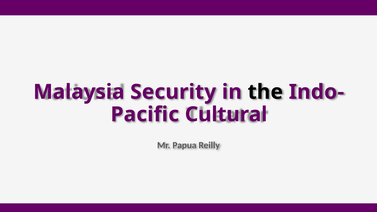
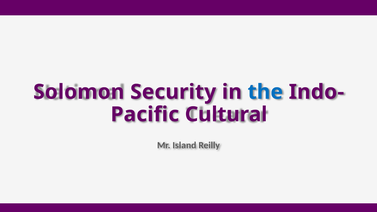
Malaysia: Malaysia -> Solomon
the colour: black -> blue
Papua: Papua -> Island
